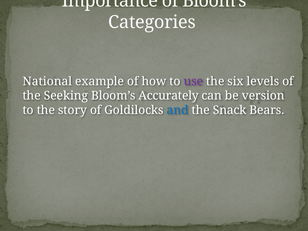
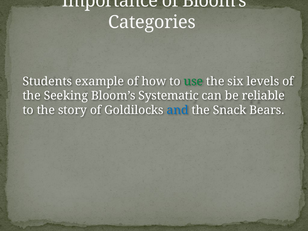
National: National -> Students
use colour: purple -> green
Accurately: Accurately -> Systematic
version: version -> reliable
